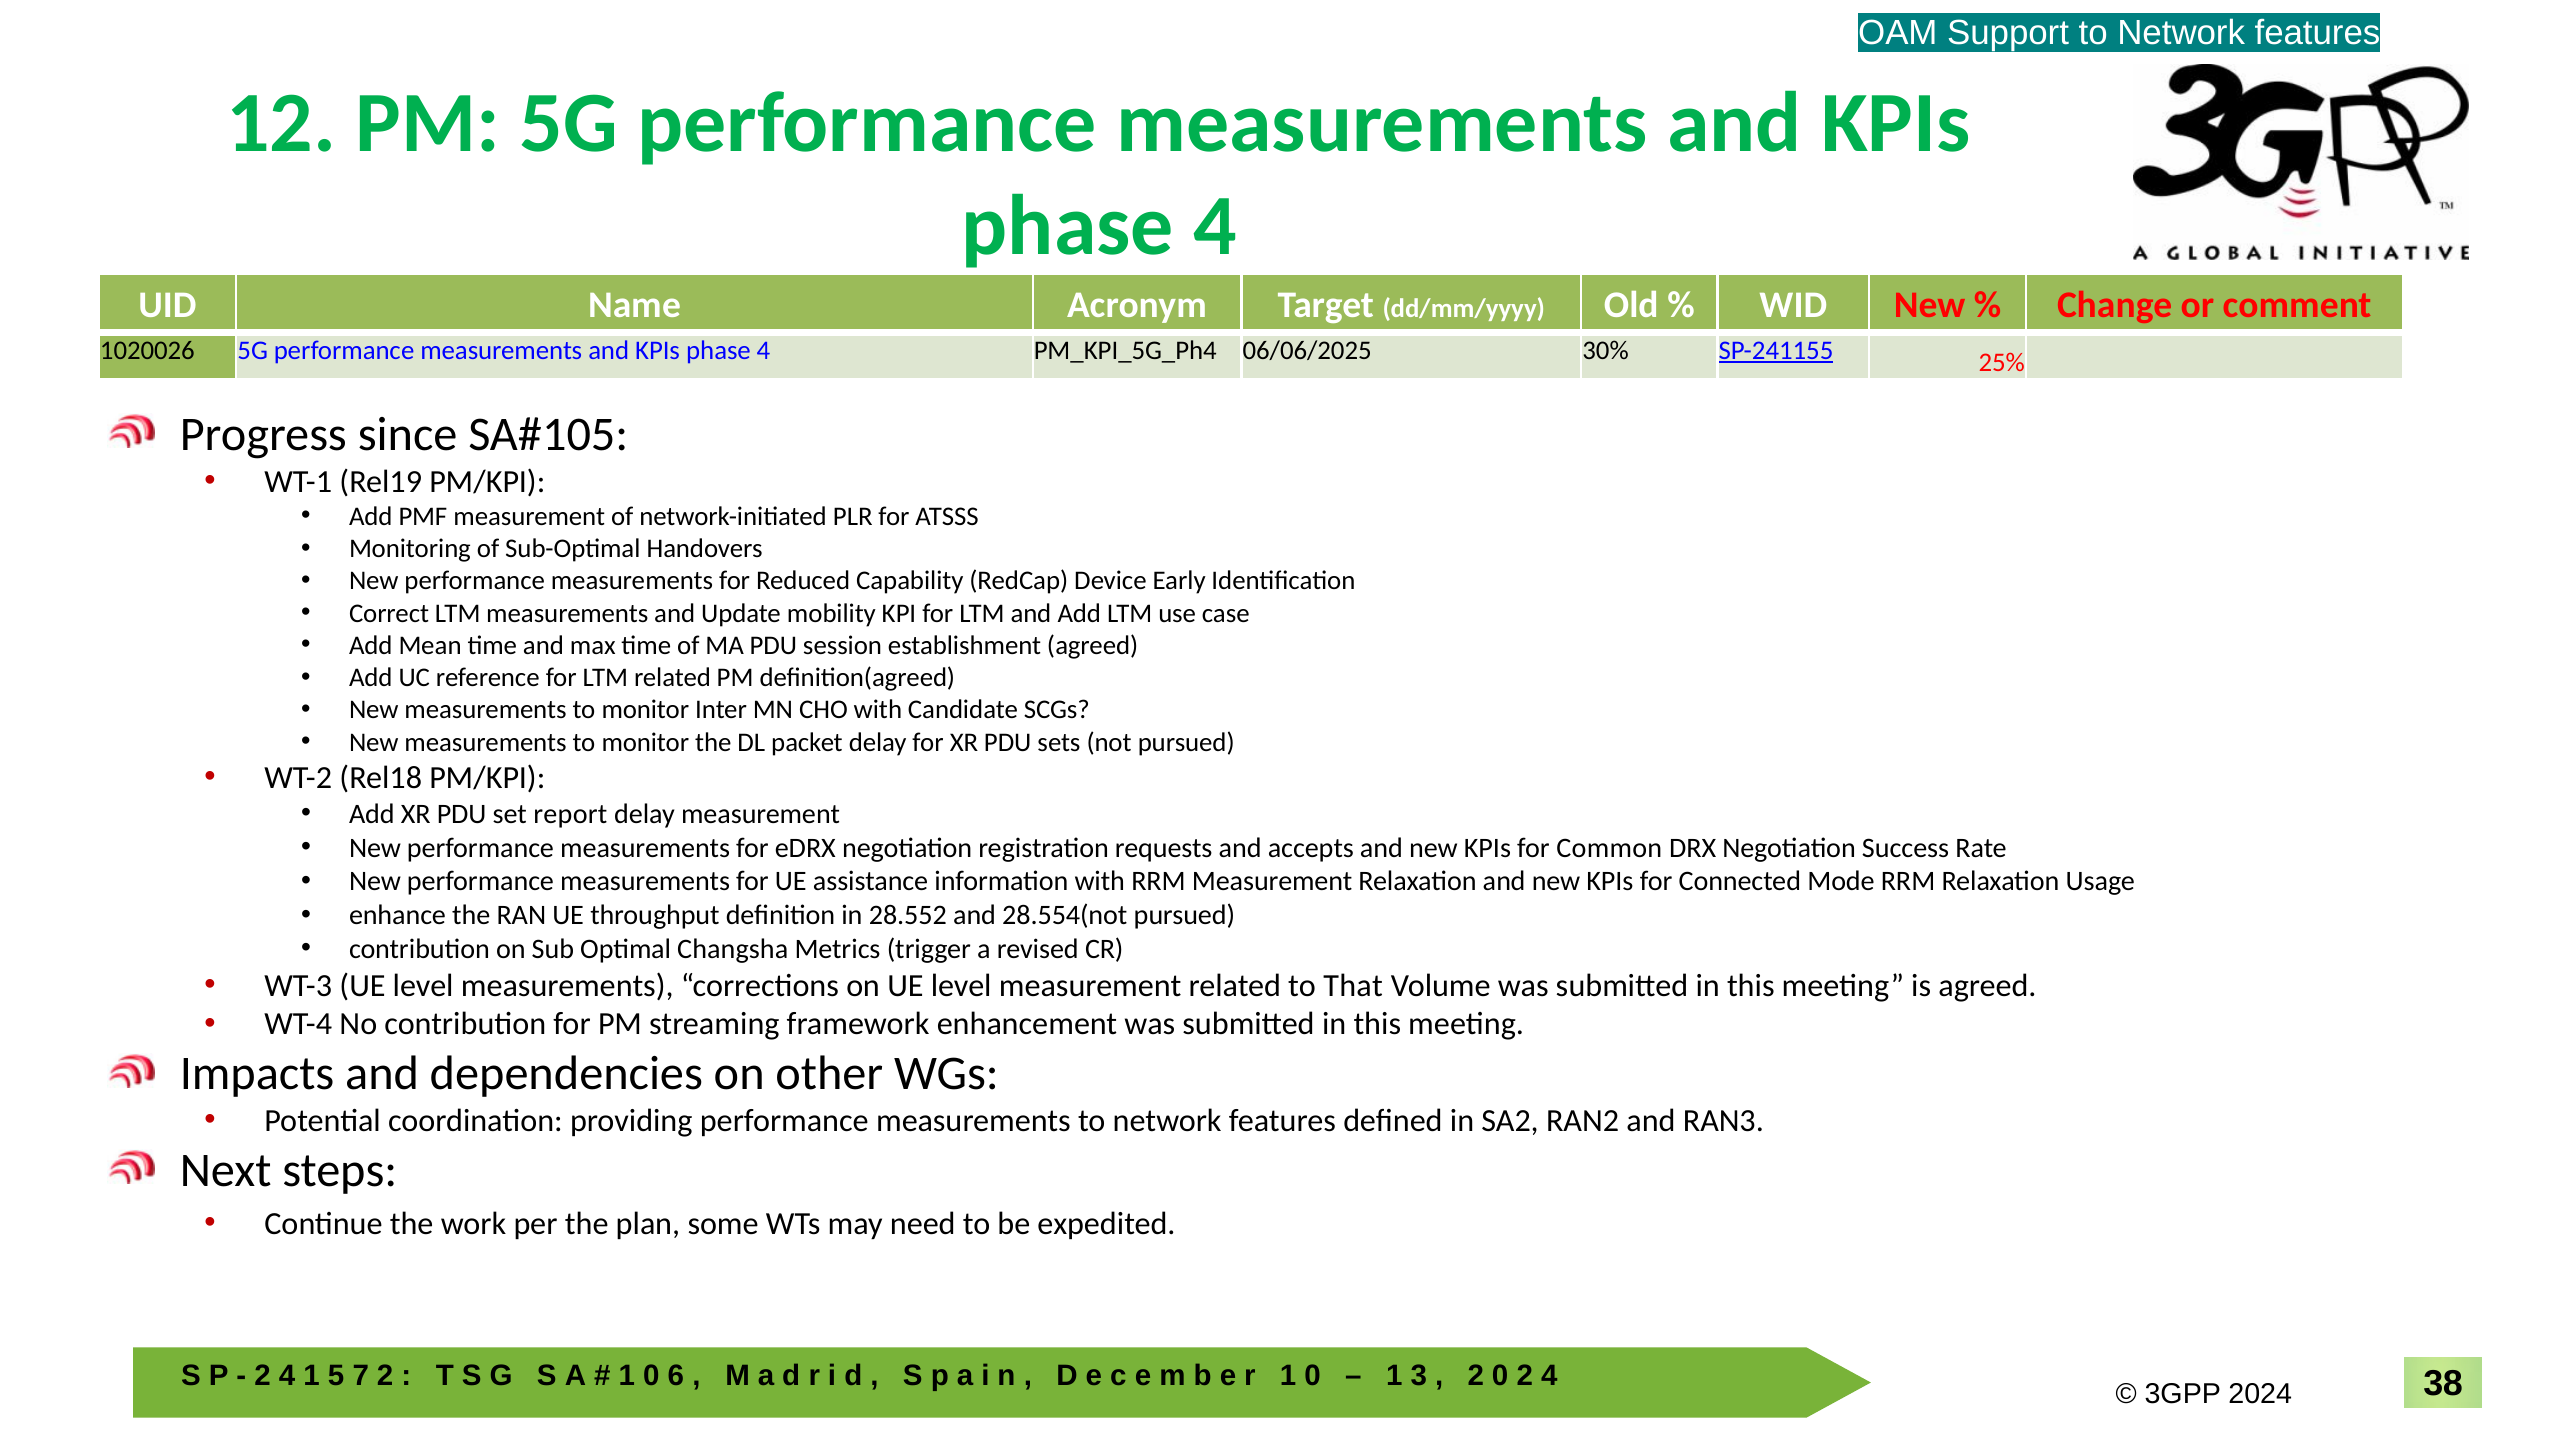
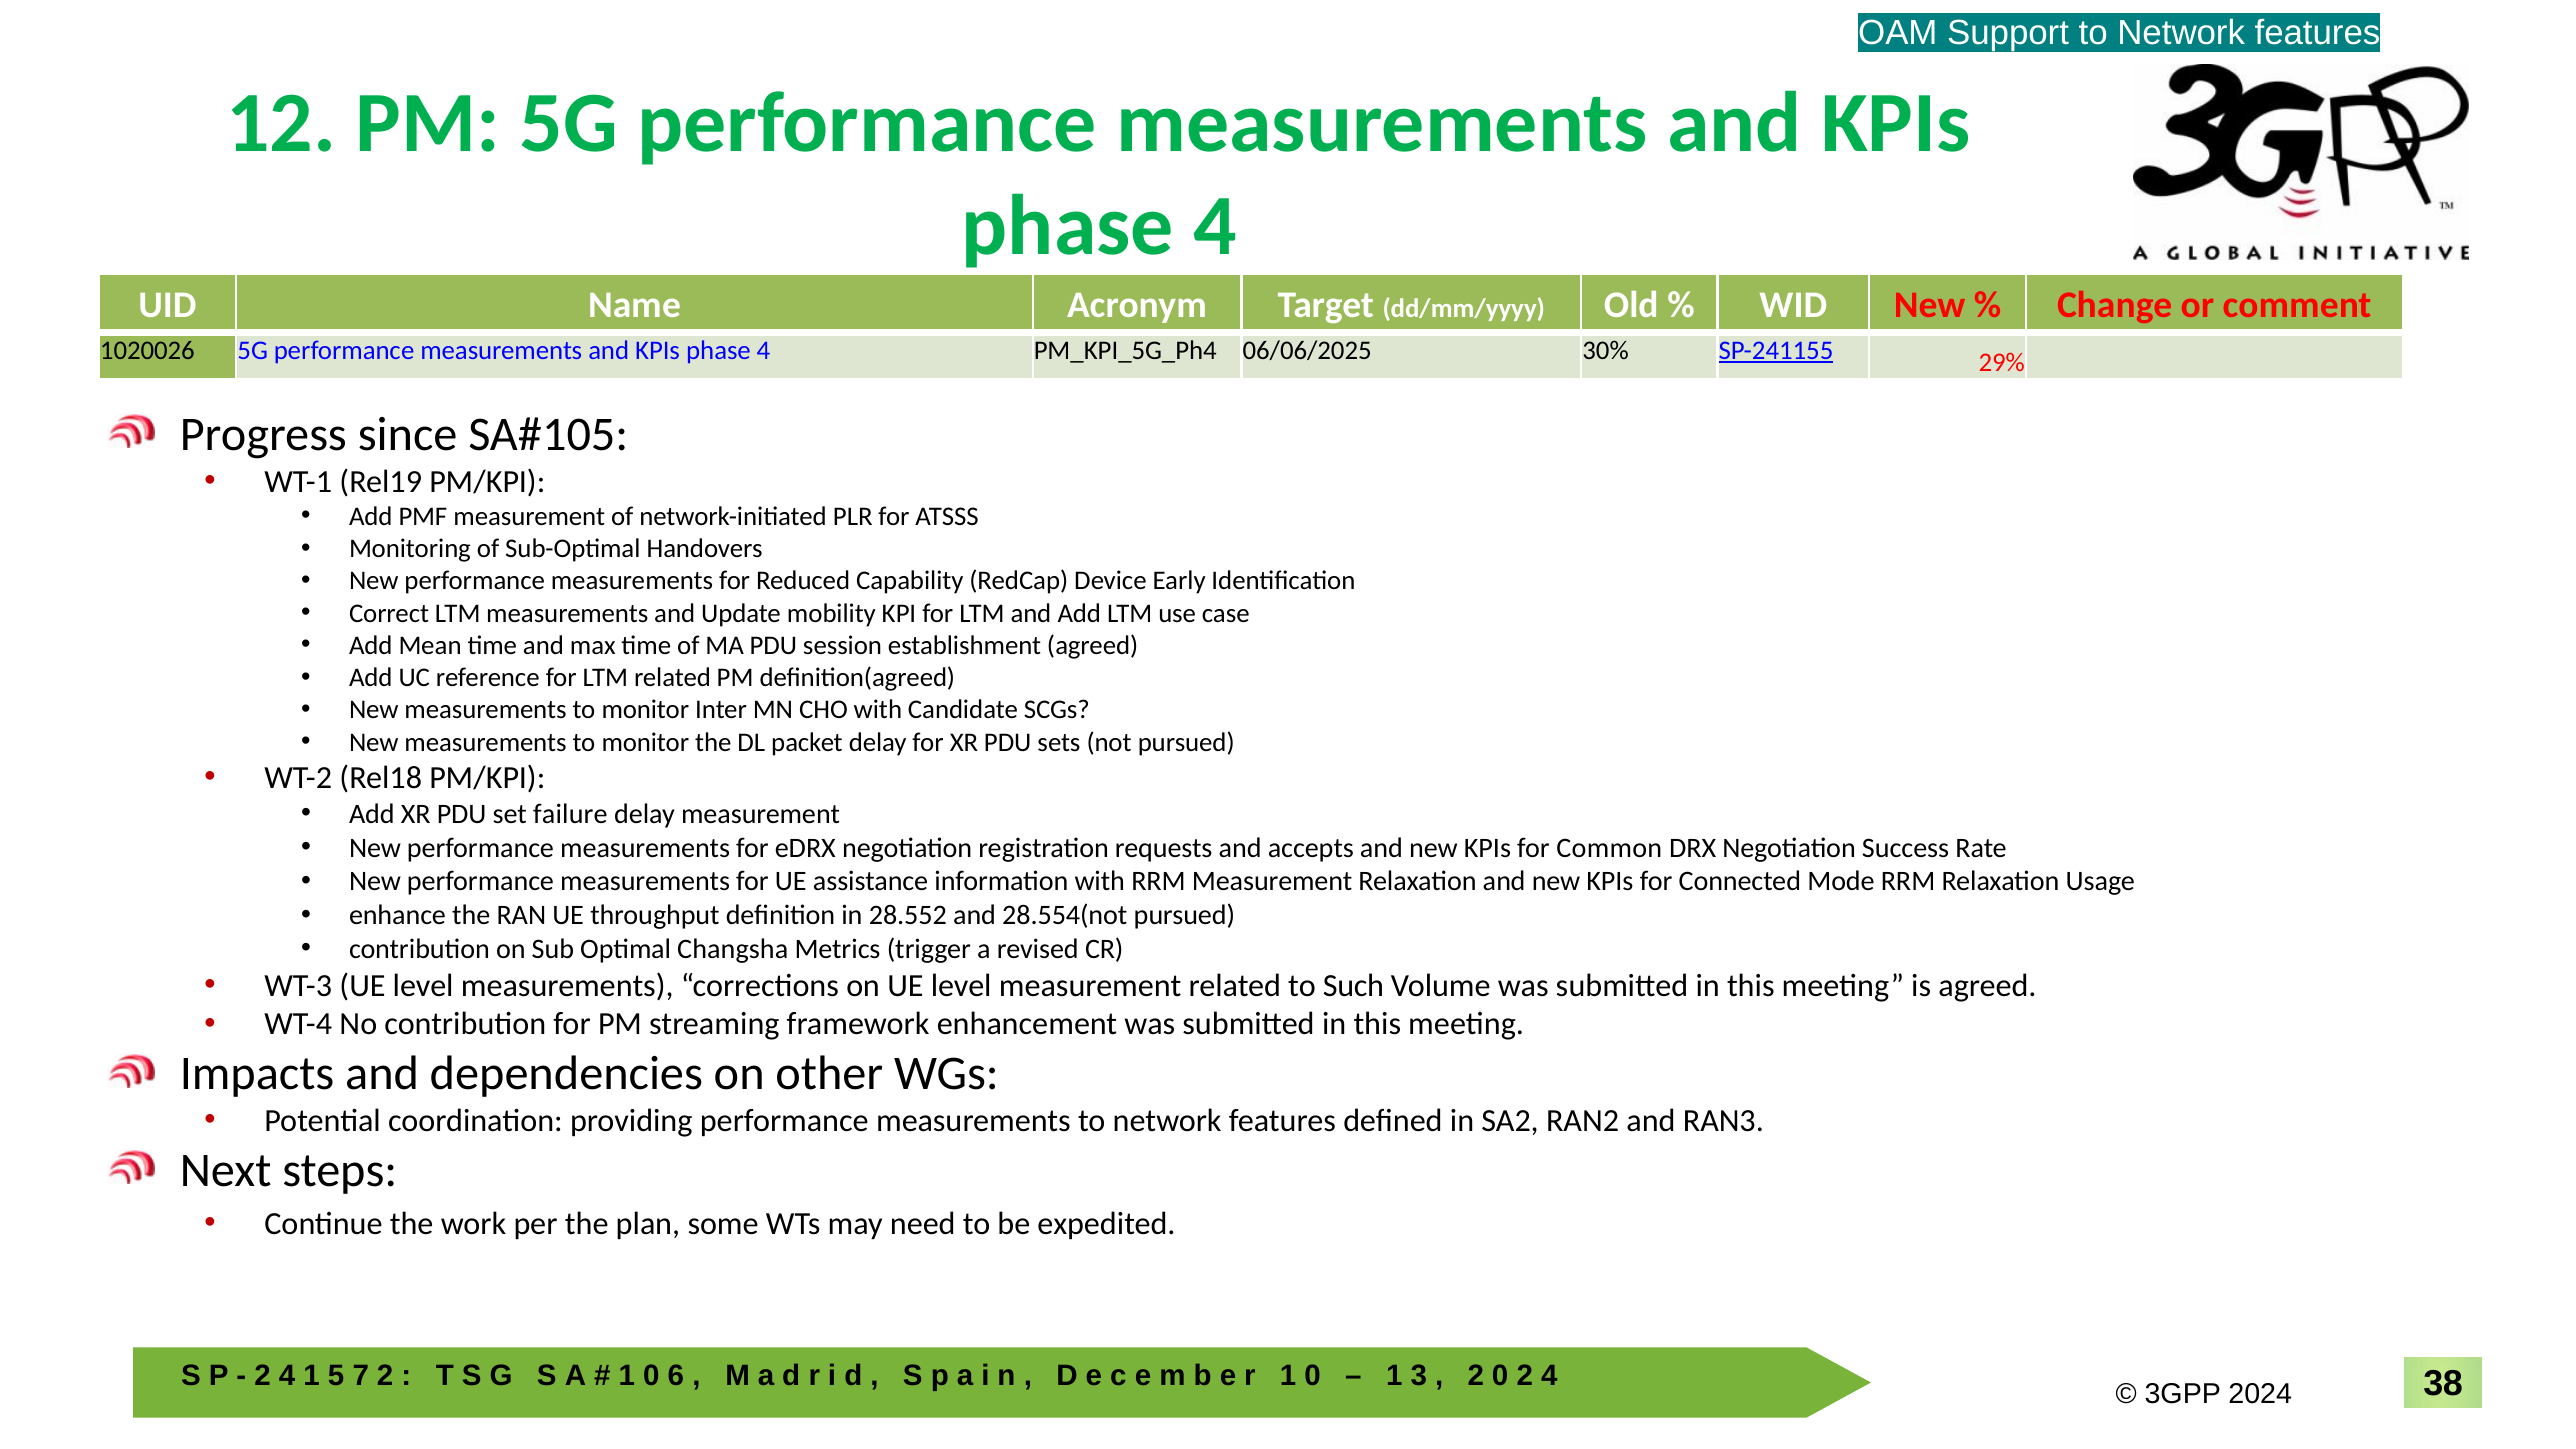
25%: 25% -> 29%
report: report -> failure
That: That -> Such
